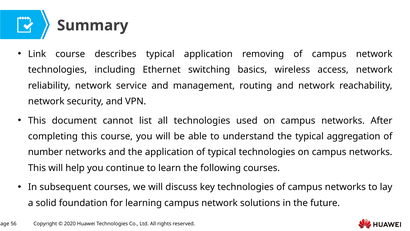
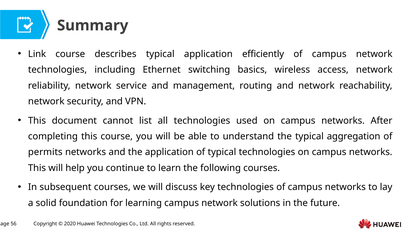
removing: removing -> efficiently
number: number -> permits
